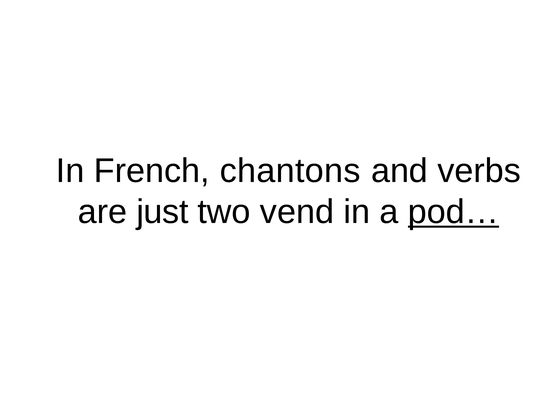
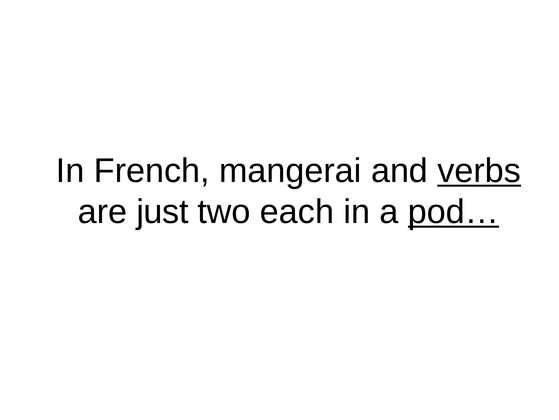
chantons: chantons -> mangerai
verbs underline: none -> present
vend: vend -> each
